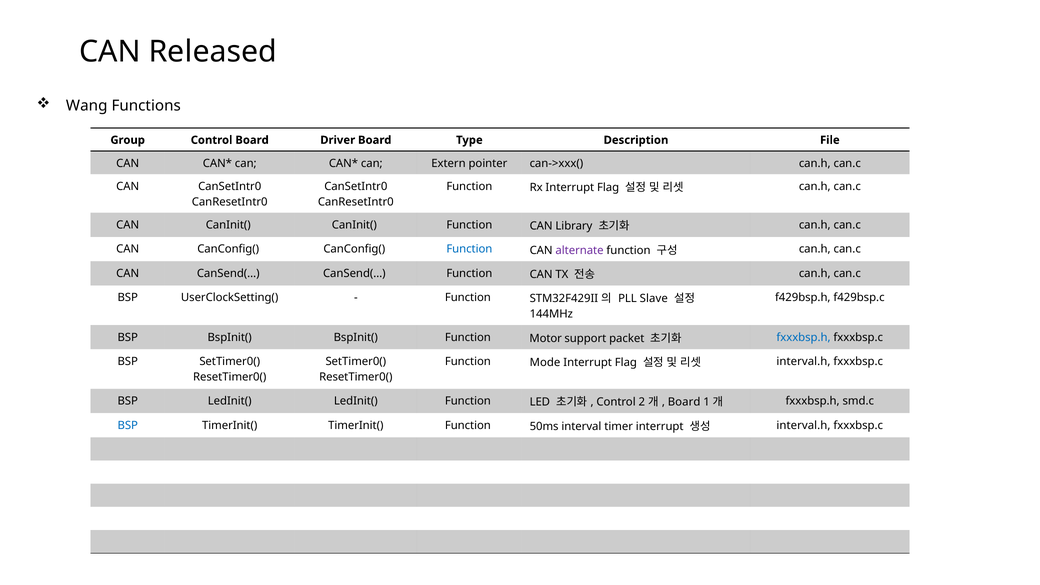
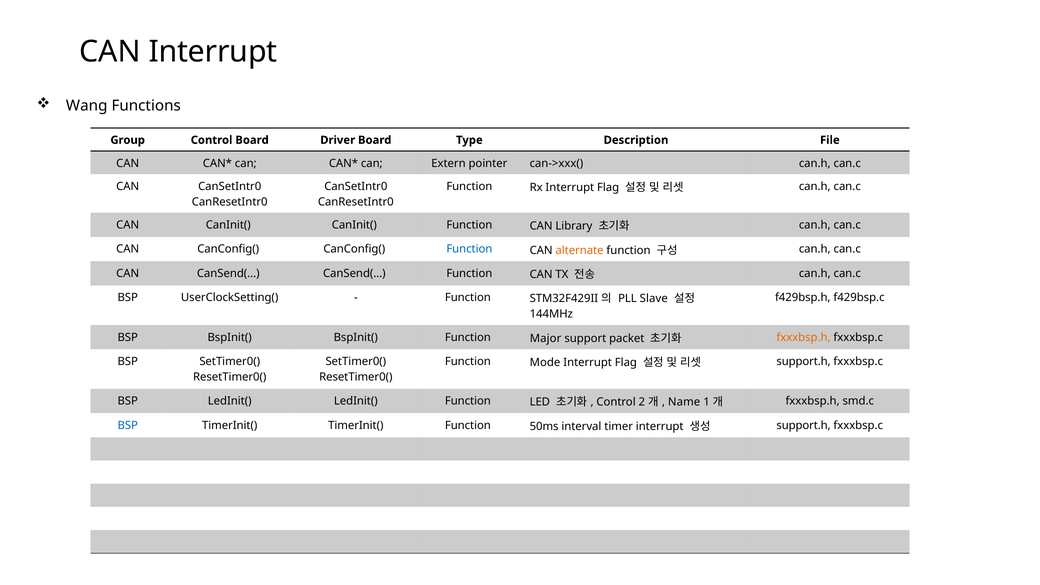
CAN Released: Released -> Interrupt
alternate colour: purple -> orange
Motor: Motor -> Major
fxxxbsp.h at (804, 337) colour: blue -> orange
interval.h at (803, 361): interval.h -> support.h
Board at (684, 402): Board -> Name
interval.h at (803, 425): interval.h -> support.h
